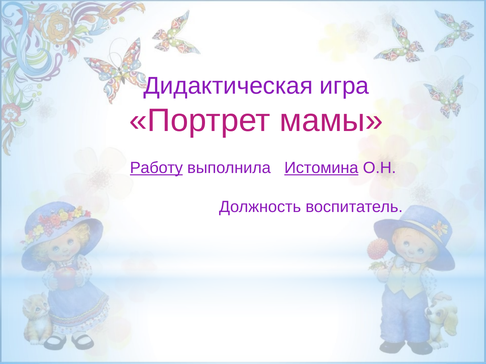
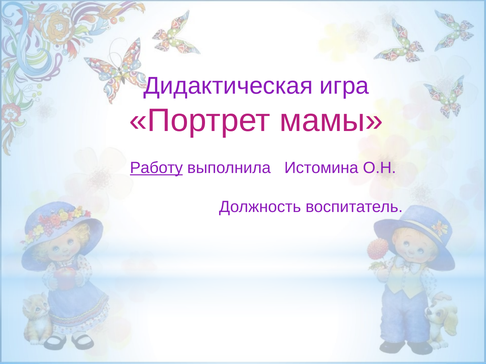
Истомина underline: present -> none
